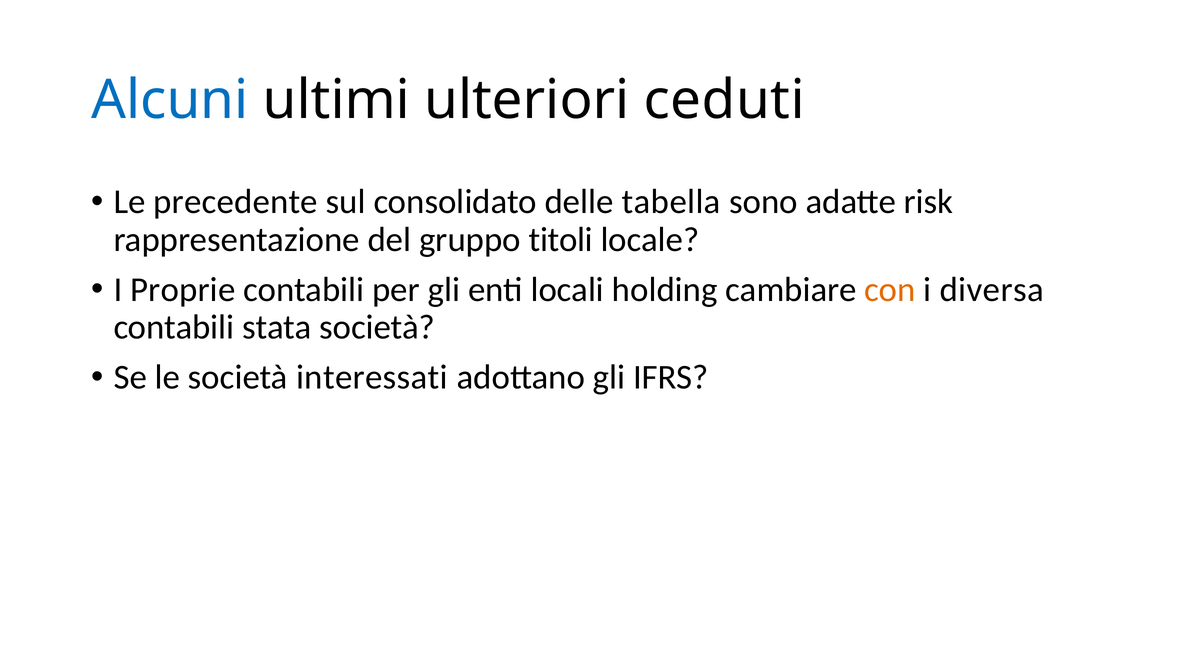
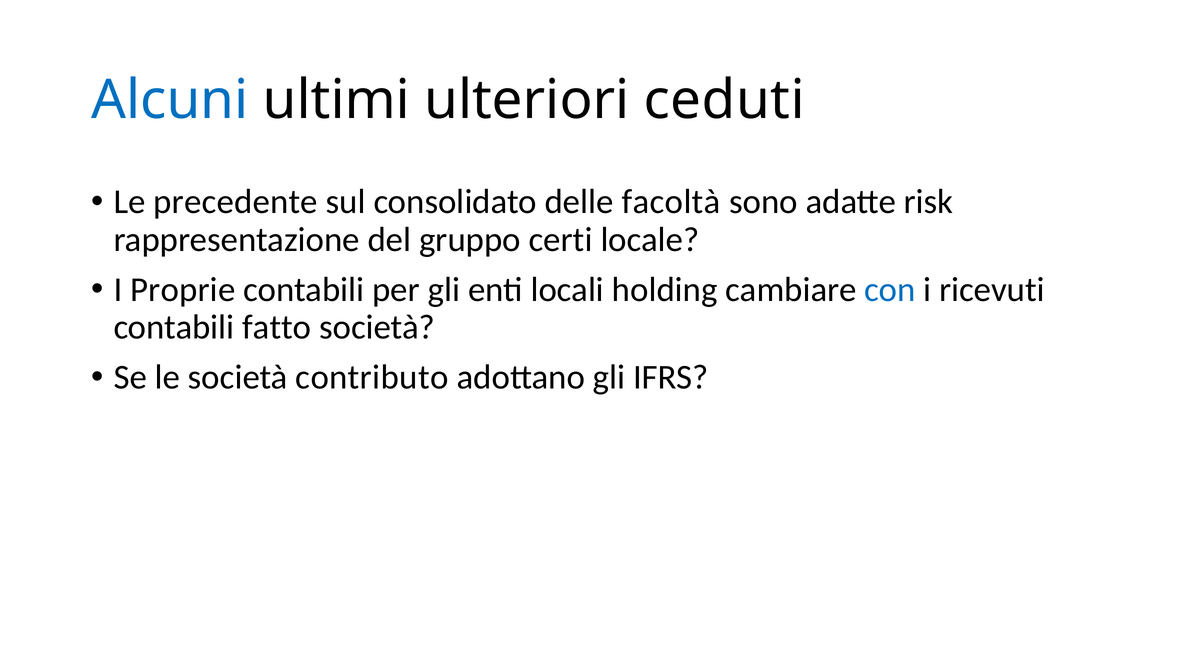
tabella: tabella -> facoltà
titoli: titoli -> certi
con colour: orange -> blue
diversa: diversa -> ricevuti
stata: stata -> fatto
interessati: interessati -> contributo
